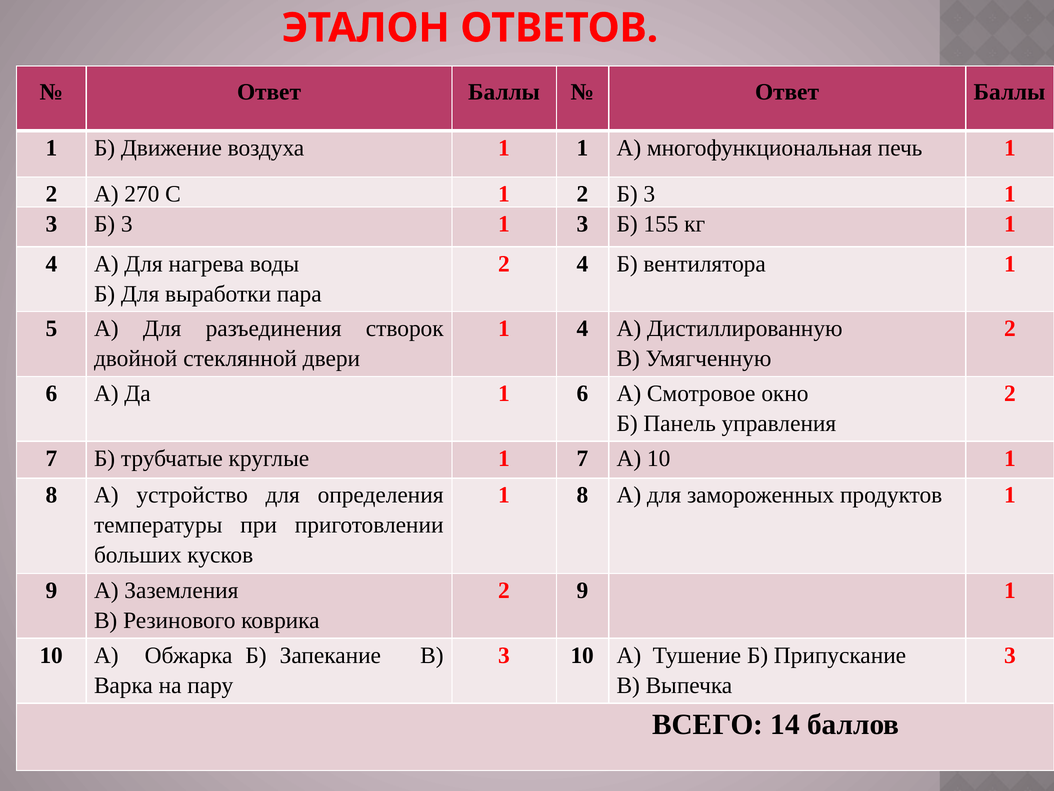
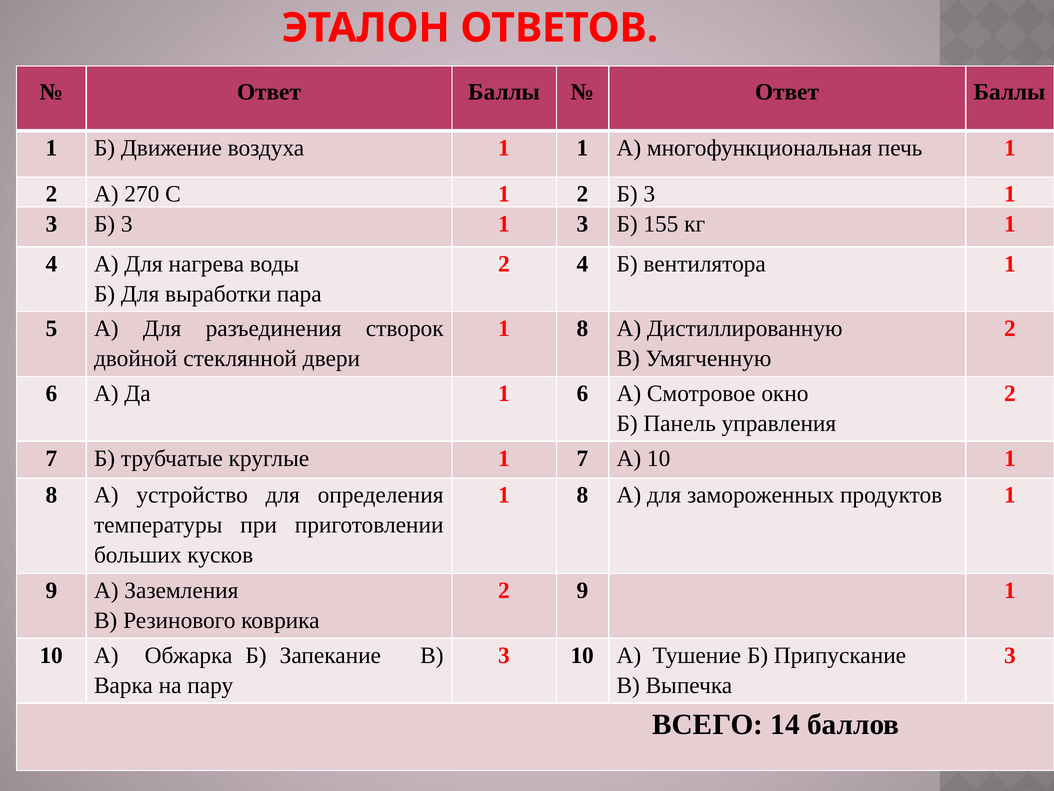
4 at (583, 329): 4 -> 8
